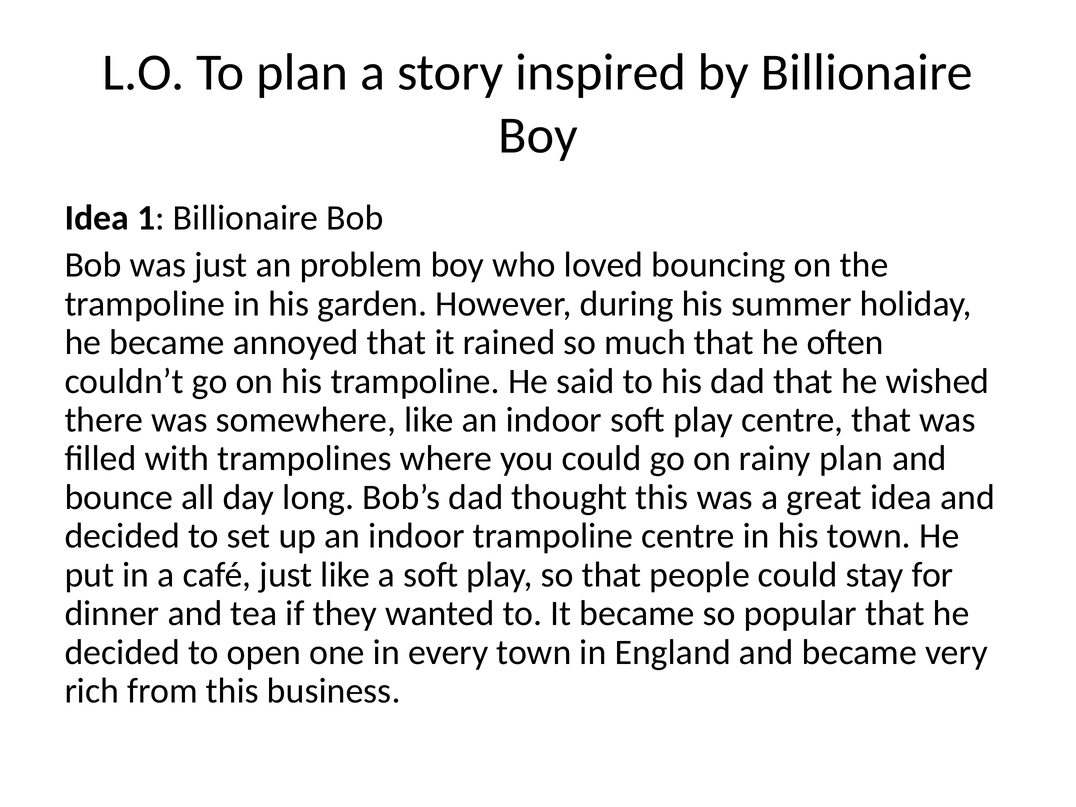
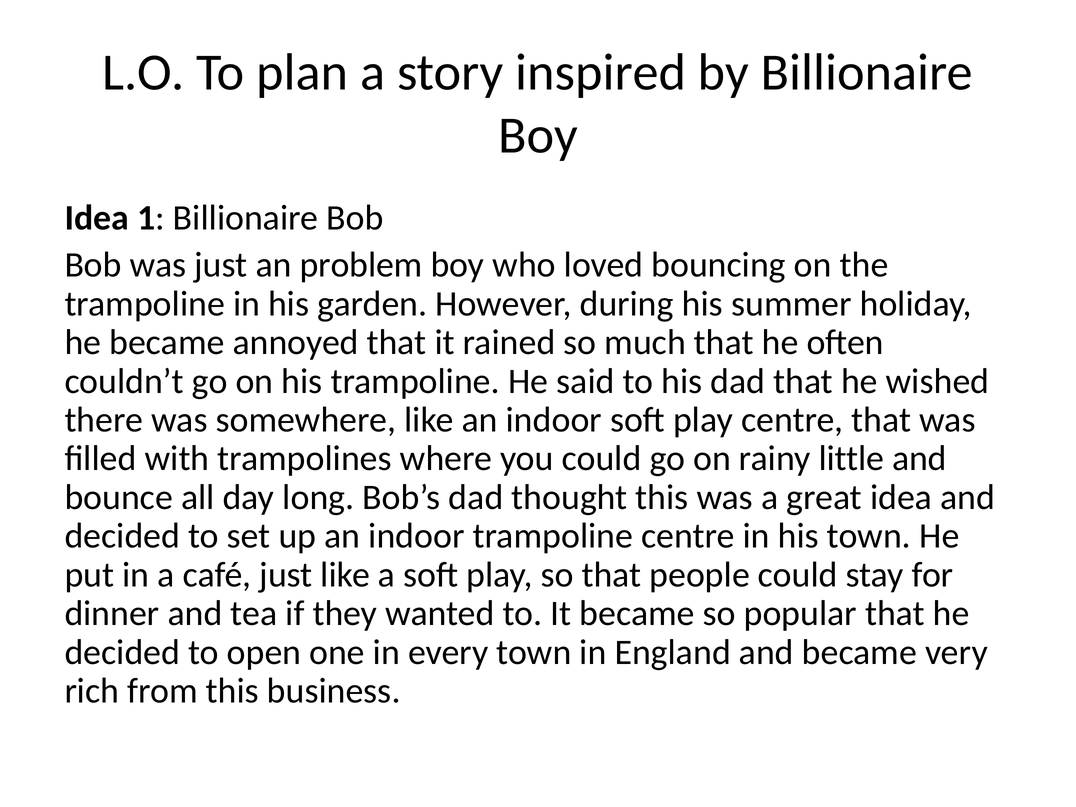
rainy plan: plan -> little
